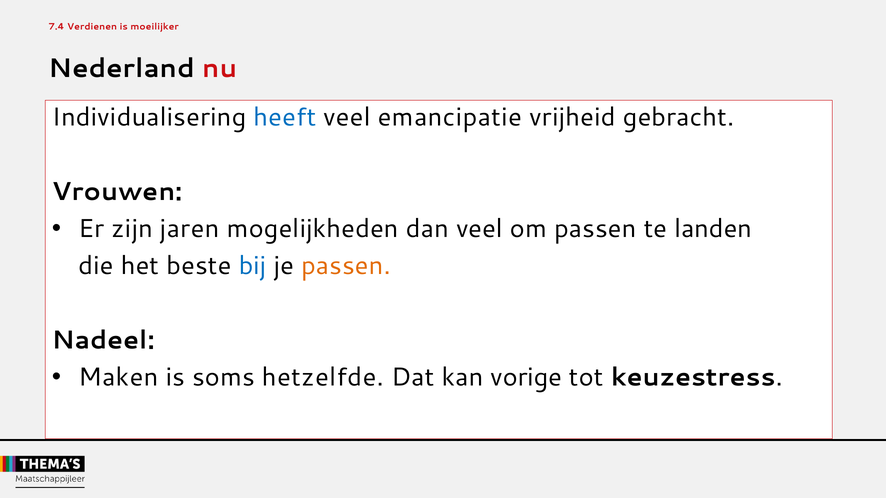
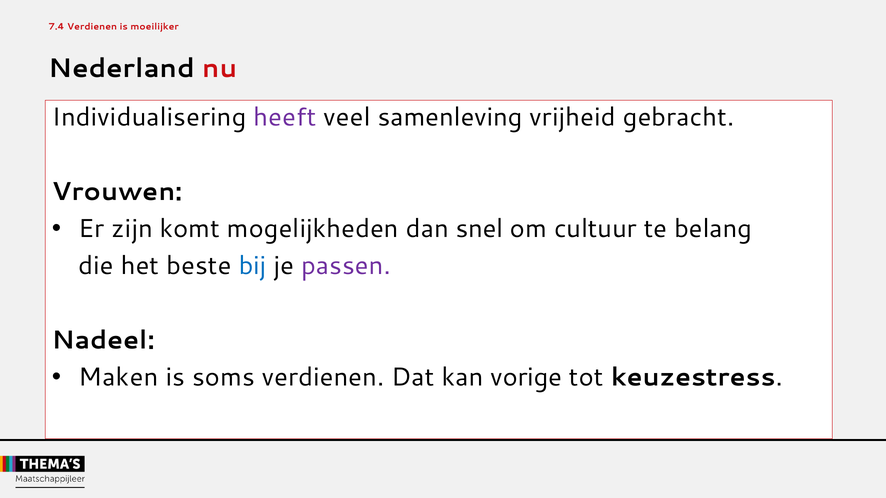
heeft colour: blue -> purple
emancipatie: emancipatie -> samenleving
jaren: jaren -> komt
dan veel: veel -> snel
om passen: passen -> cultuur
landen: landen -> belang
passen at (346, 266) colour: orange -> purple
soms hetzelfde: hetzelfde -> verdienen
